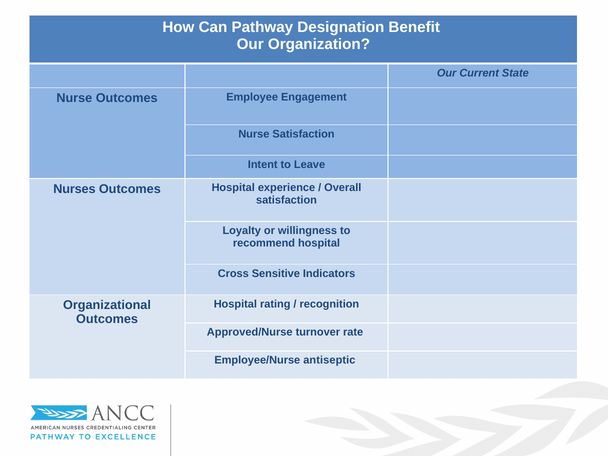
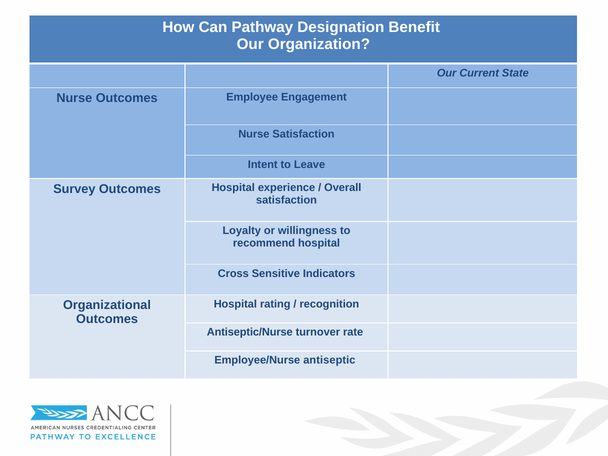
Nurses: Nurses -> Survey
Approved/Nurse: Approved/Nurse -> Antiseptic/Nurse
